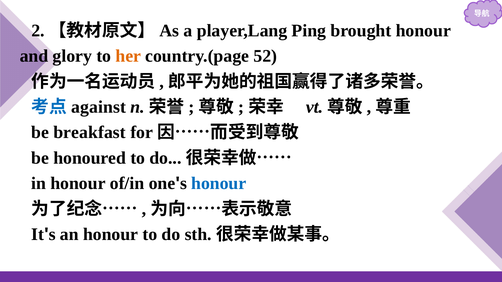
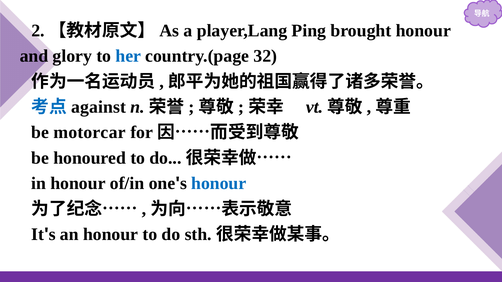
her colour: orange -> blue
52: 52 -> 32
breakfast: breakfast -> motorcar
